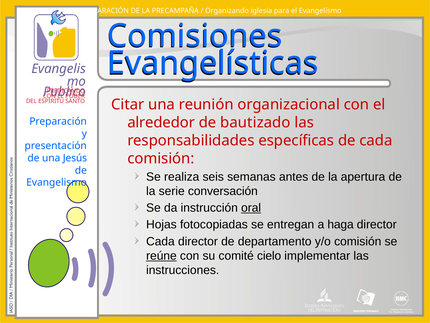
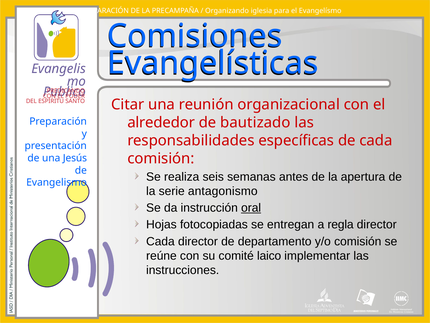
conversación: conversación -> antagonismo
haga: haga -> regla
reúne underline: present -> none
cielo: cielo -> laico
